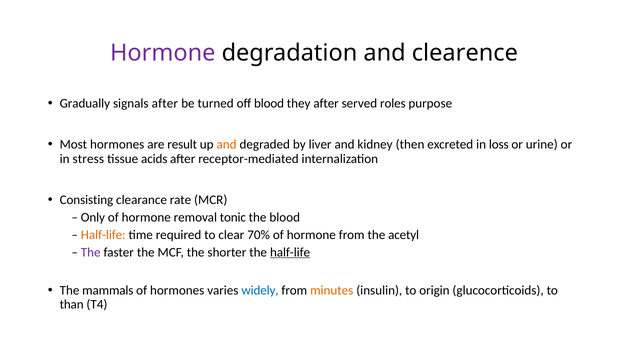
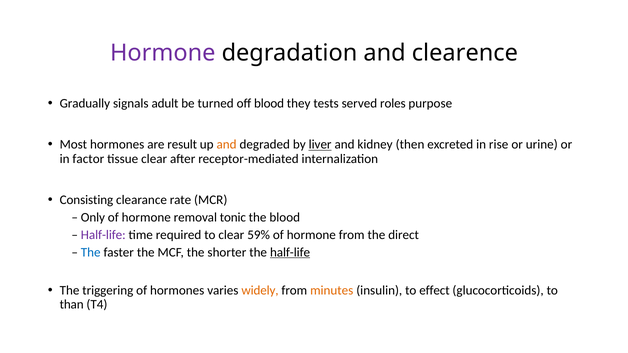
signals after: after -> adult
they after: after -> tests
liver underline: none -> present
loss: loss -> rise
stress: stress -> factor
tissue acids: acids -> clear
Half-life at (103, 235) colour: orange -> purple
70%: 70% -> 59%
acetyl: acetyl -> direct
The at (91, 252) colour: purple -> blue
mammals: mammals -> triggering
widely colour: blue -> orange
origin: origin -> effect
